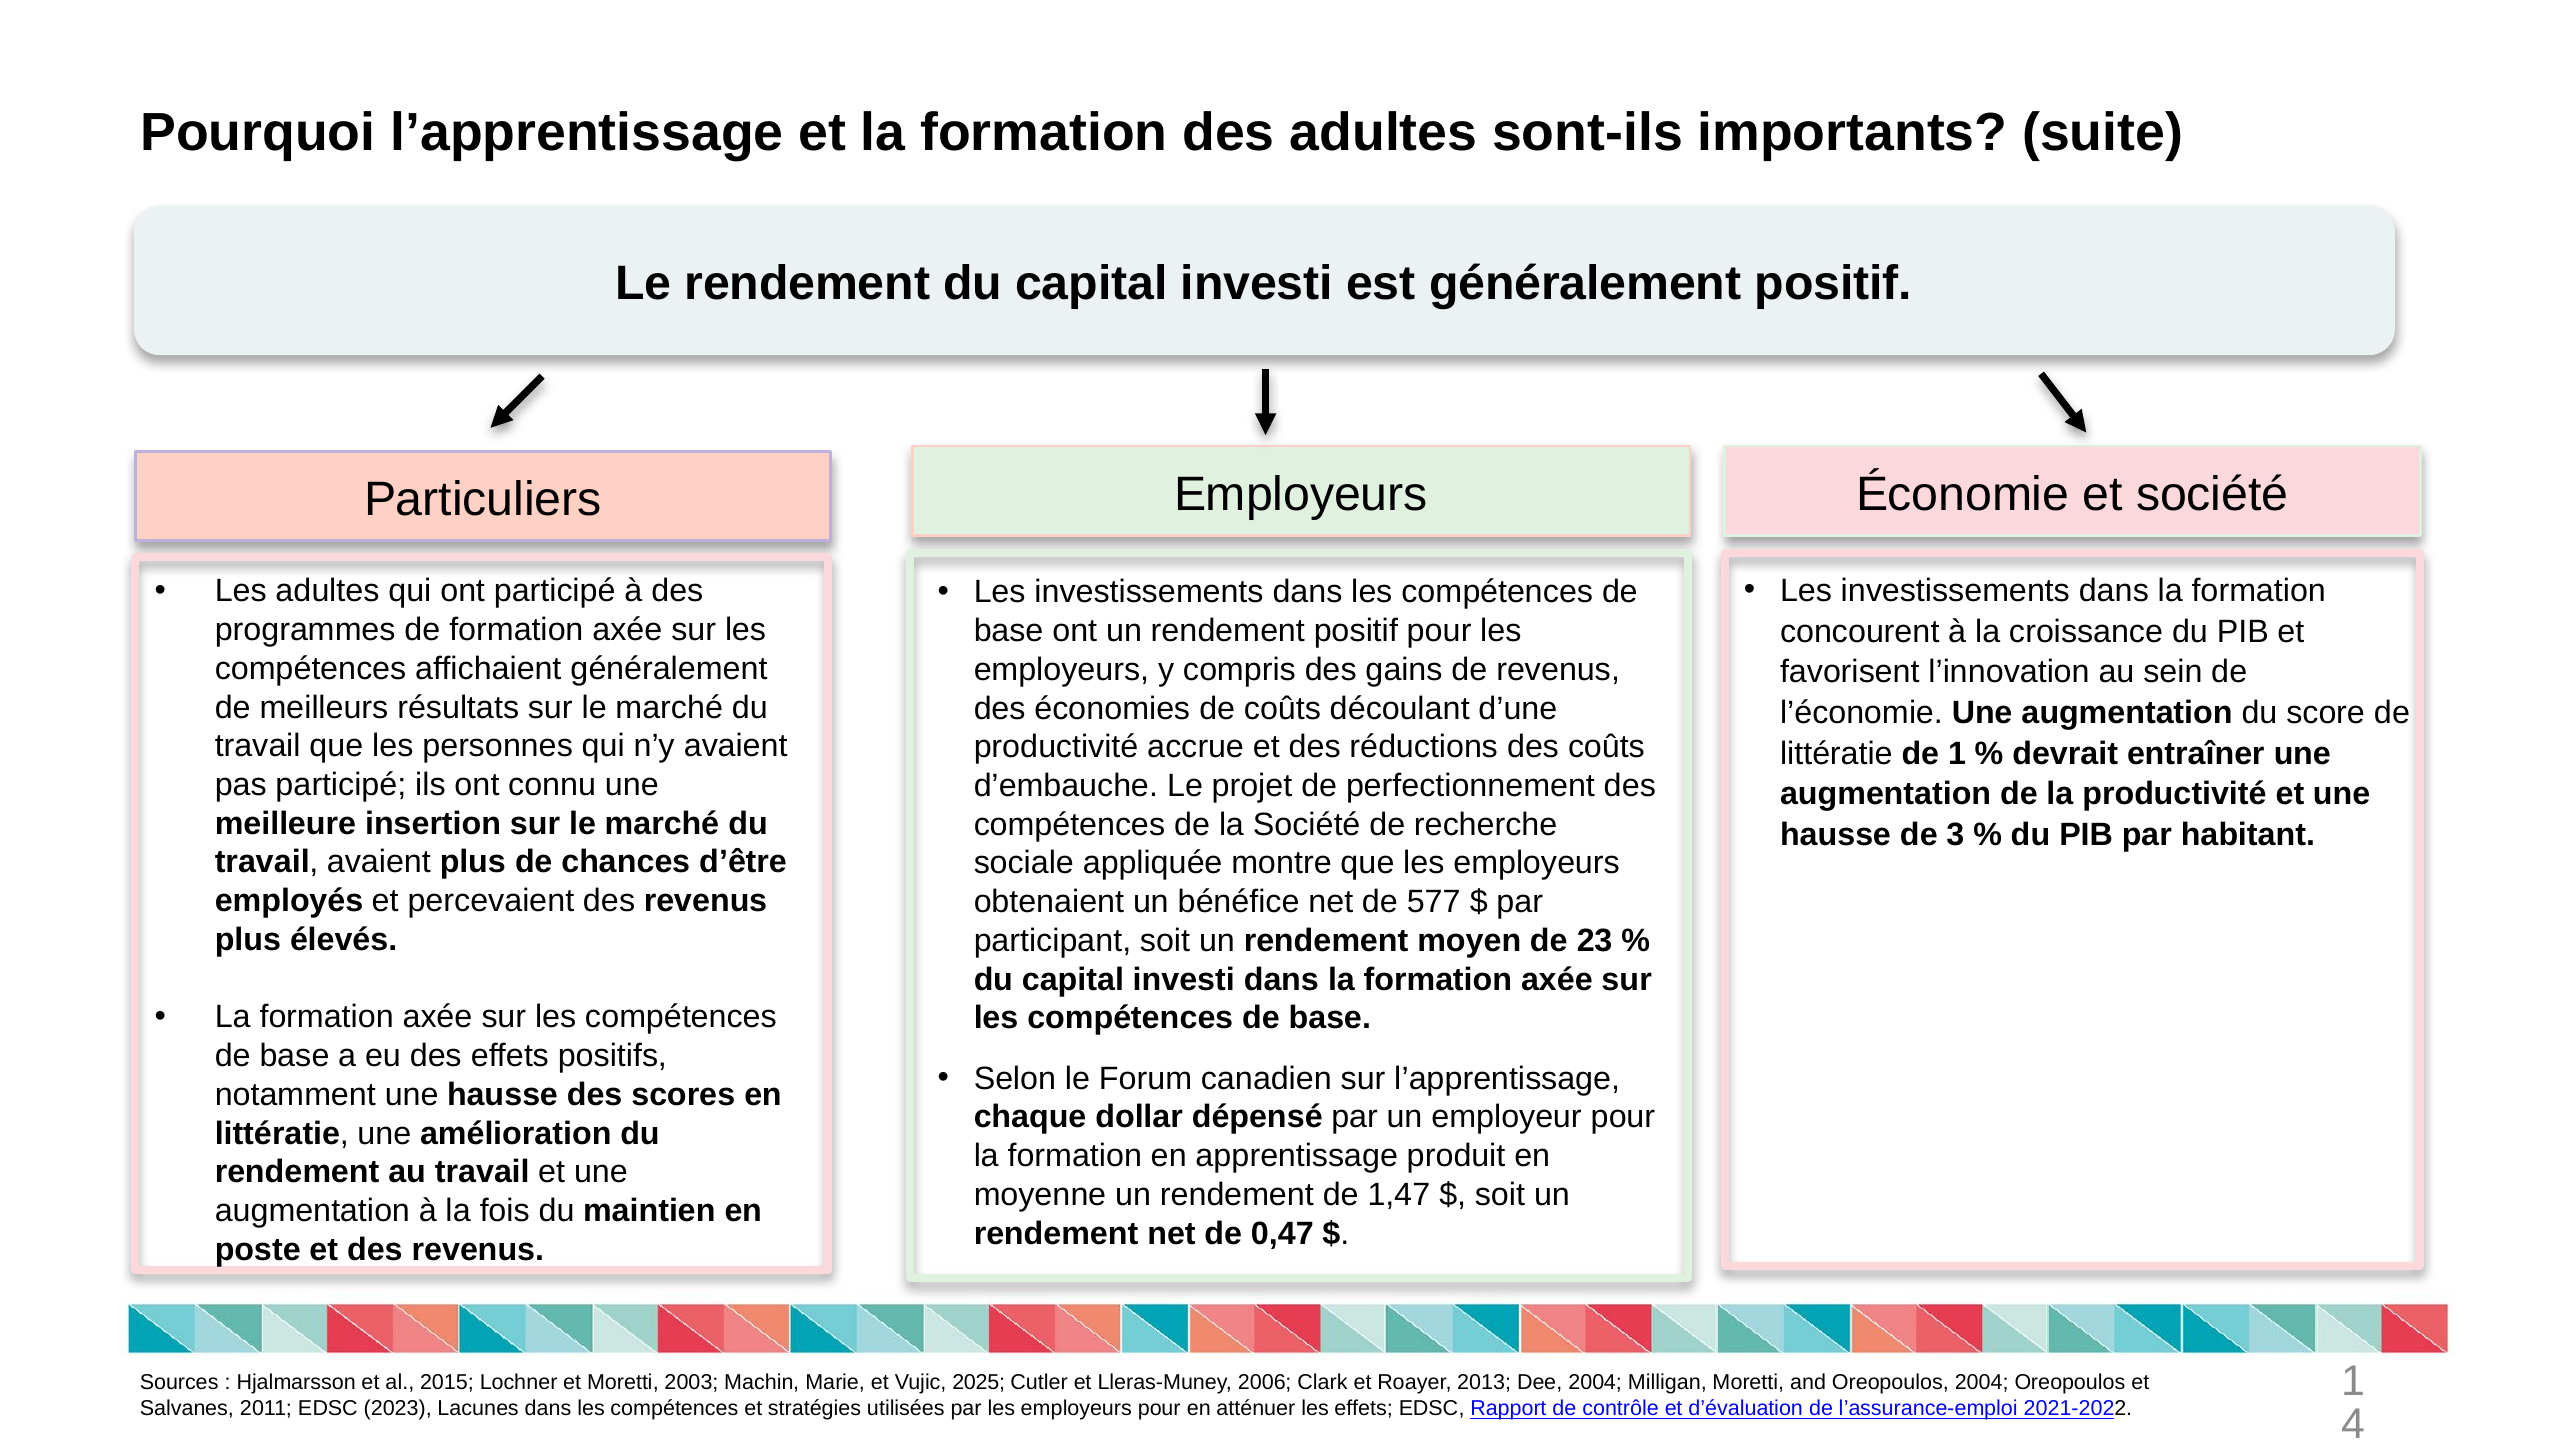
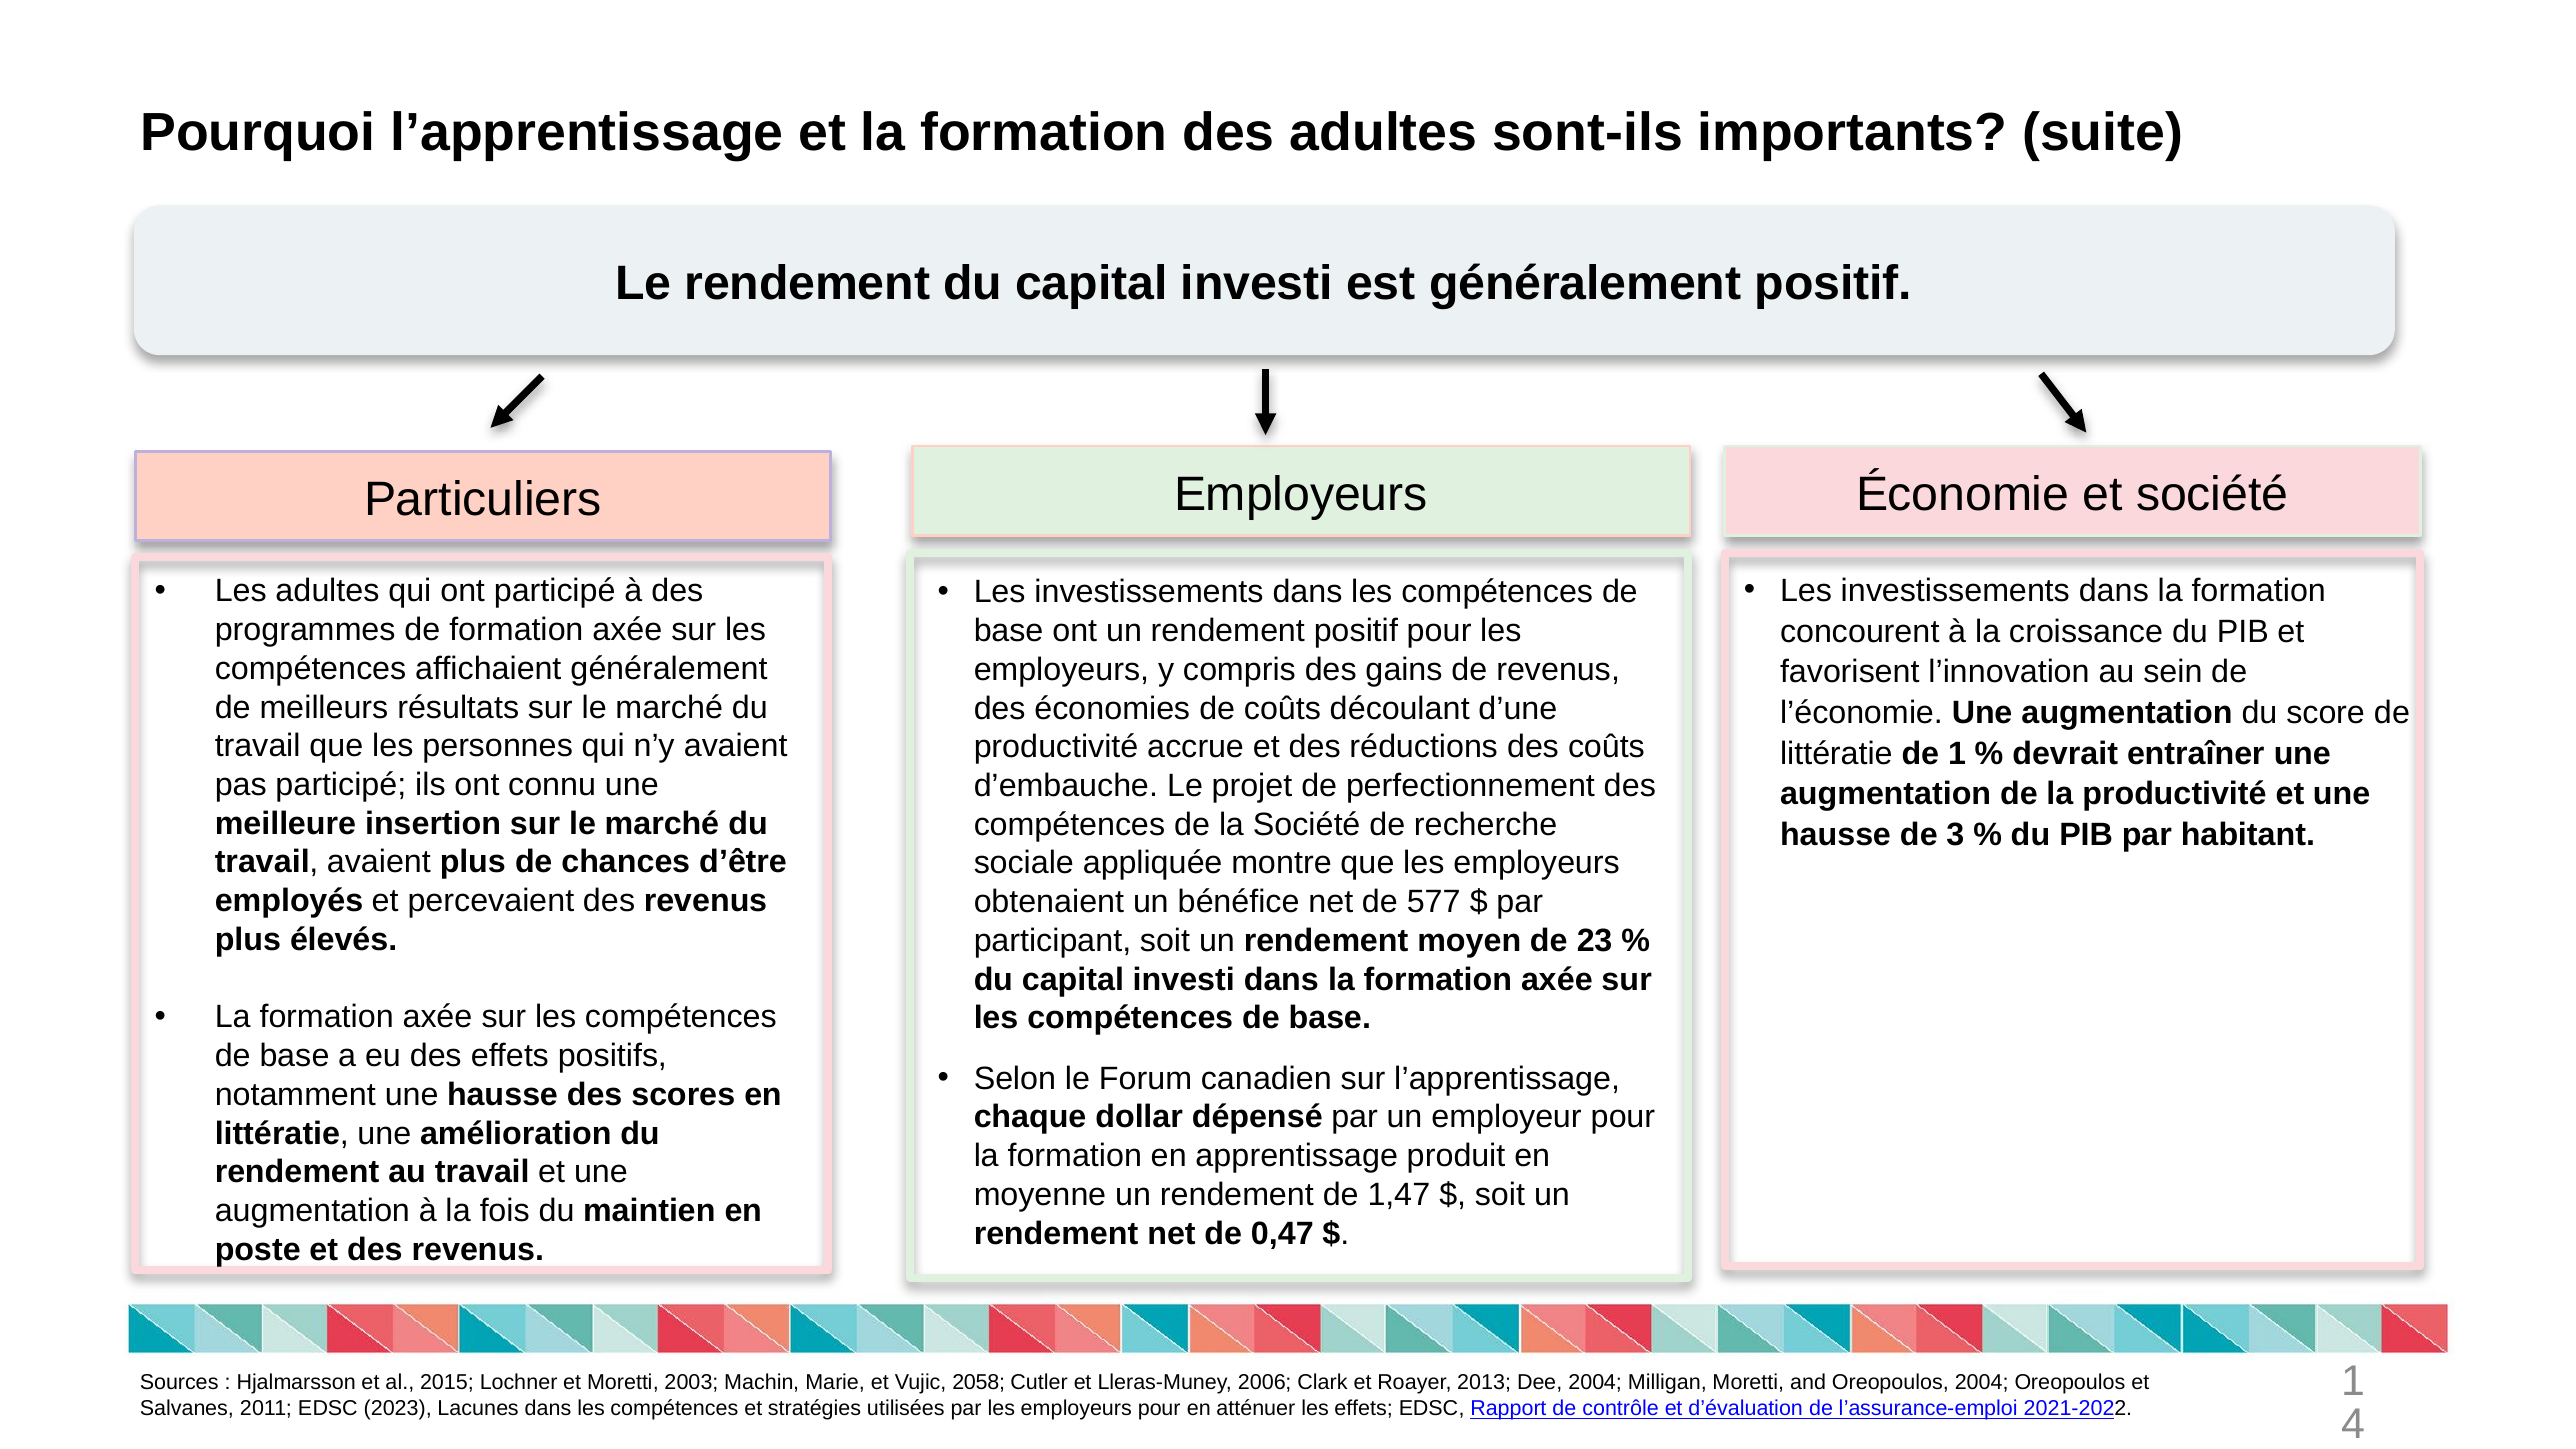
2025: 2025 -> 2058
